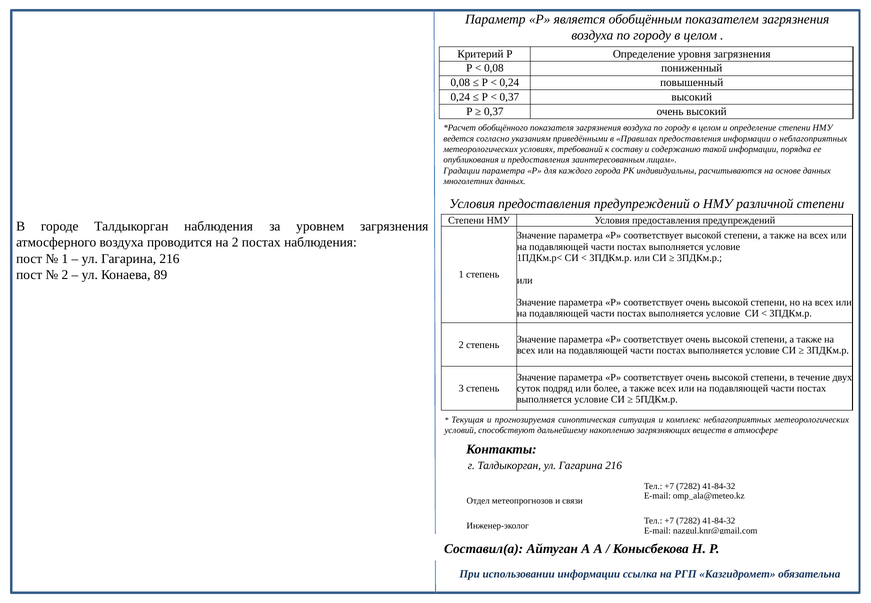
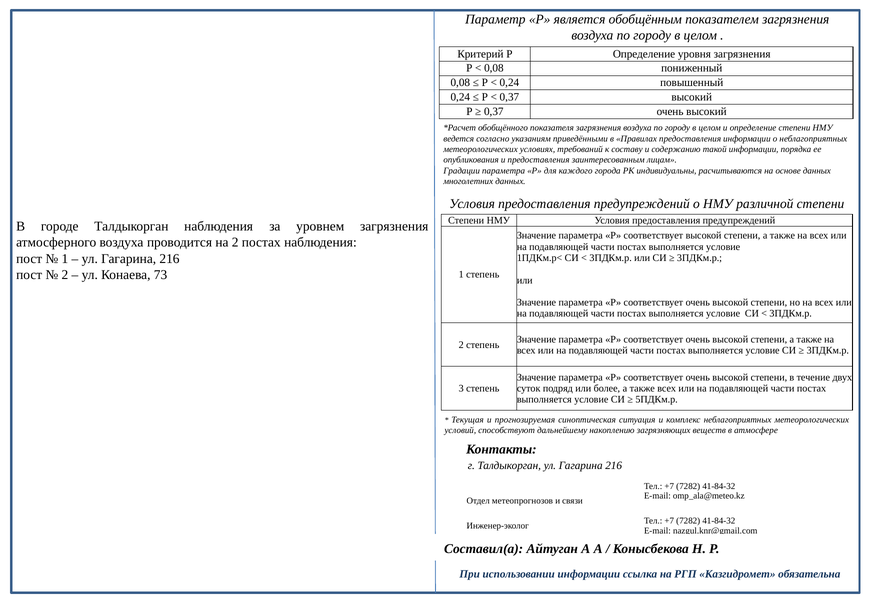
89: 89 -> 73
